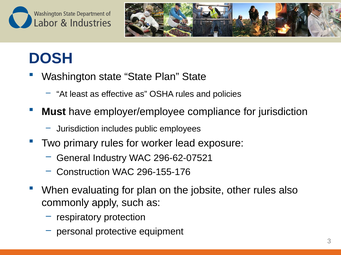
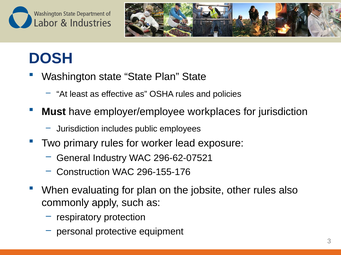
compliance: compliance -> workplaces
